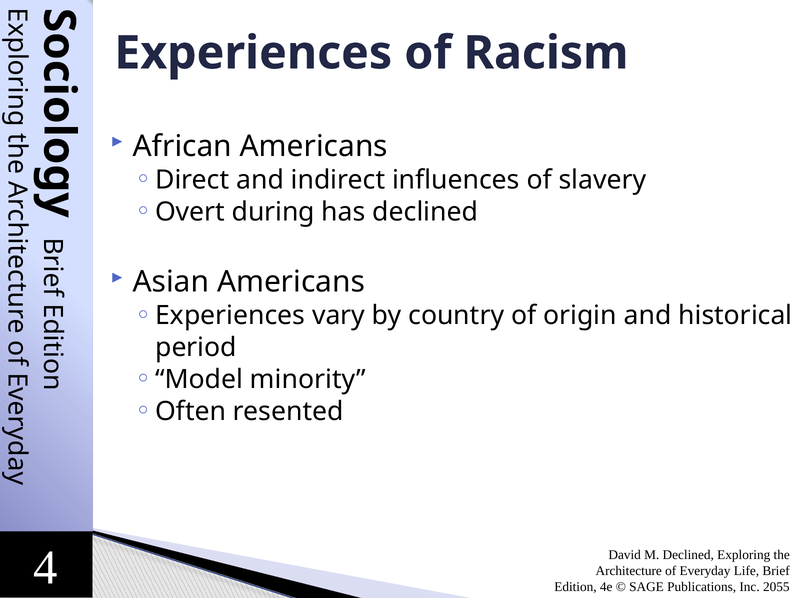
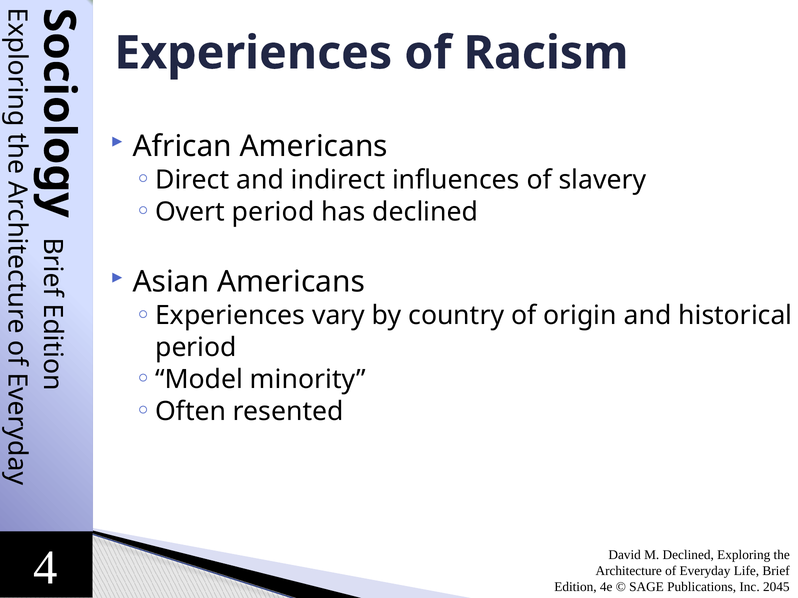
Overt during: during -> period
2055: 2055 -> 2045
